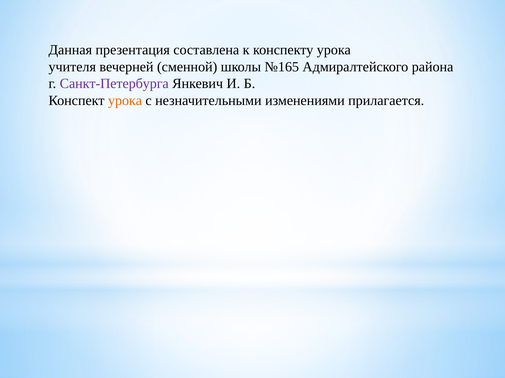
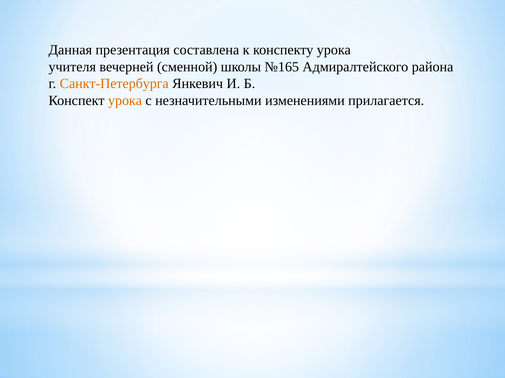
Санкт-Петербурга colour: purple -> orange
